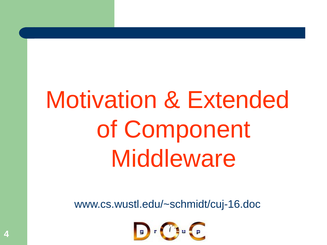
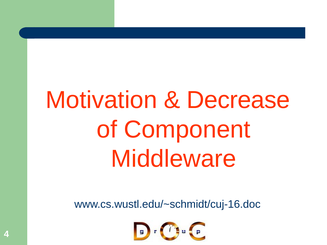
Extended: Extended -> Decrease
